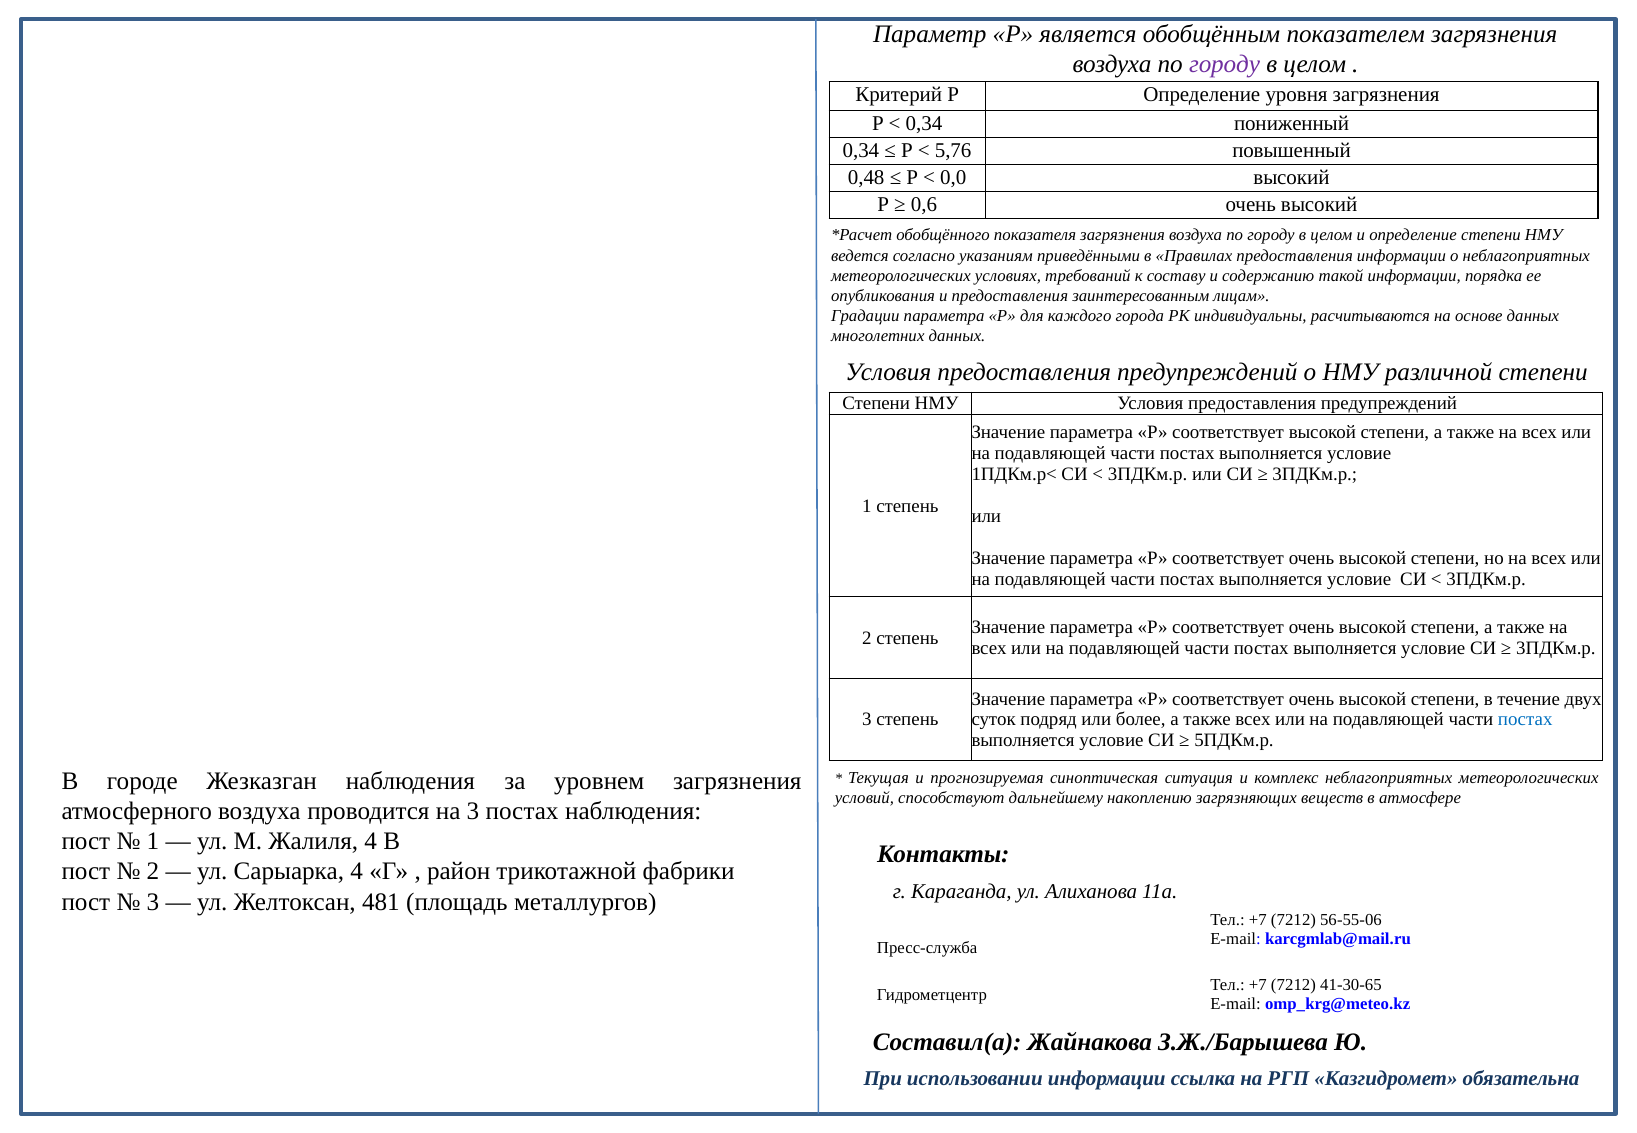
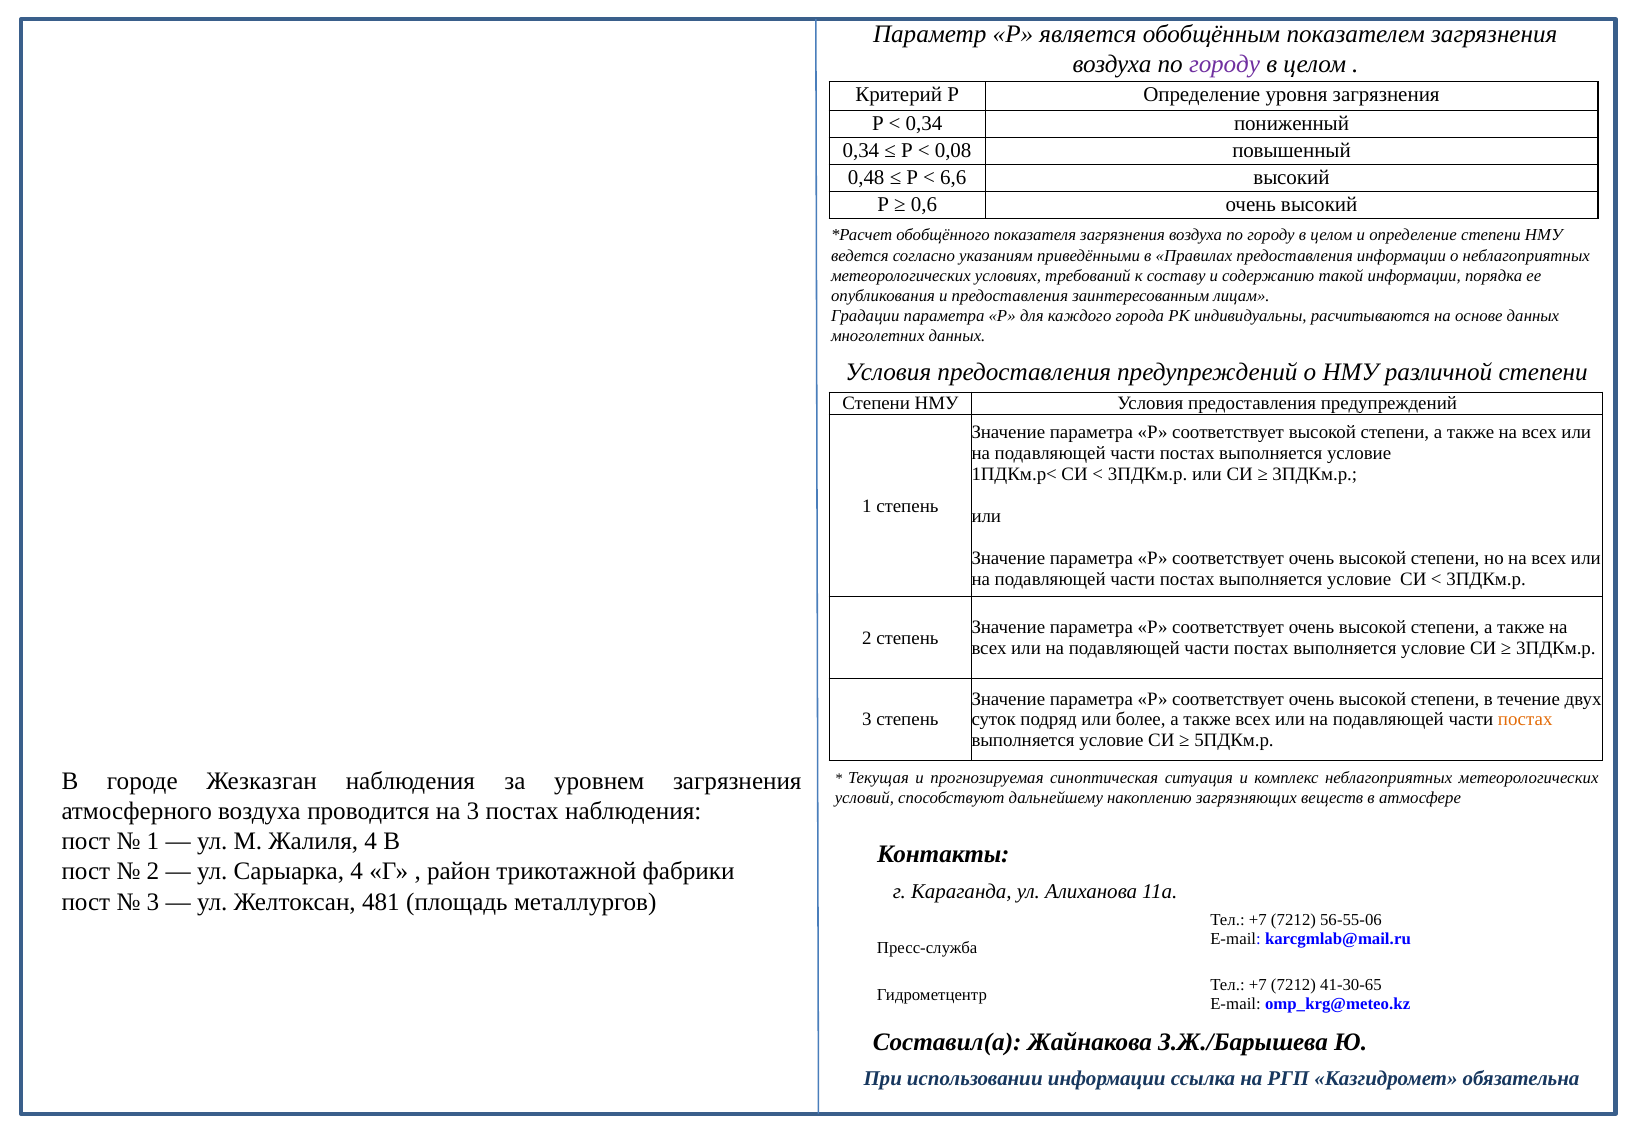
5,76: 5,76 -> 0,08
0,0: 0,0 -> 6,6
постах at (1525, 720) colour: blue -> orange
